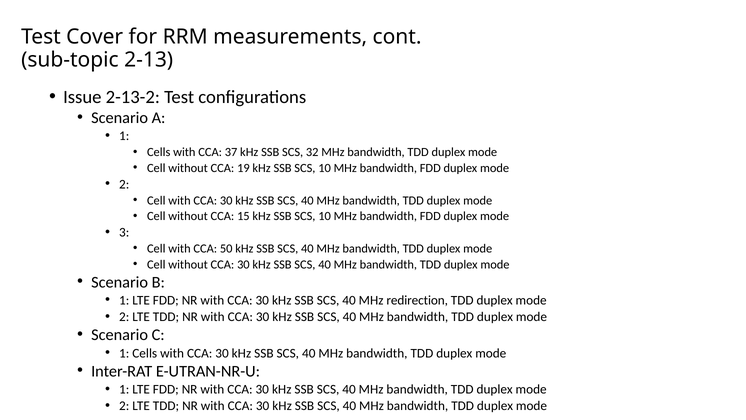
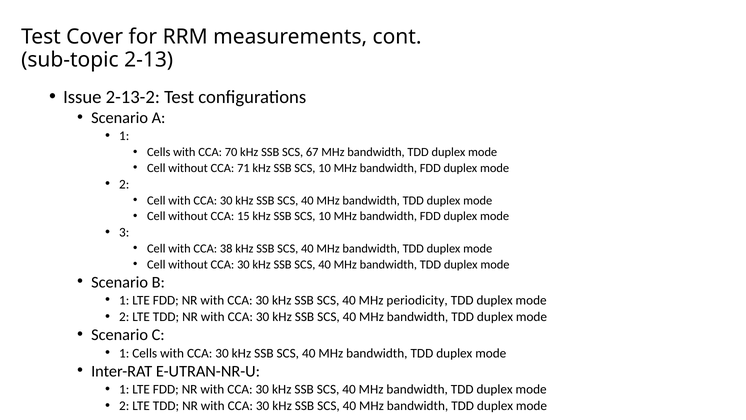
37: 37 -> 70
32: 32 -> 67
19: 19 -> 71
50: 50 -> 38
redirection: redirection -> periodicity
